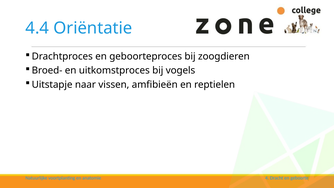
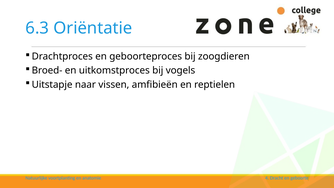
4.4: 4.4 -> 6.3
